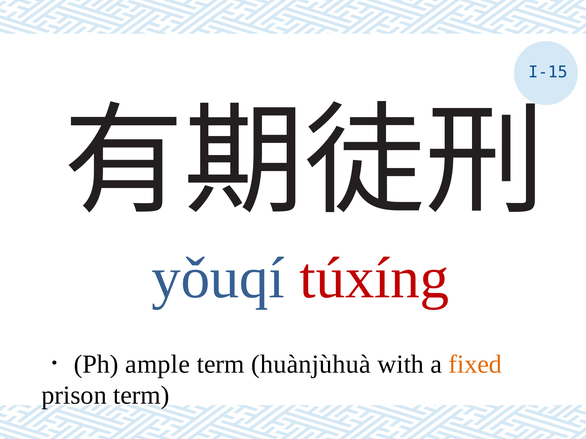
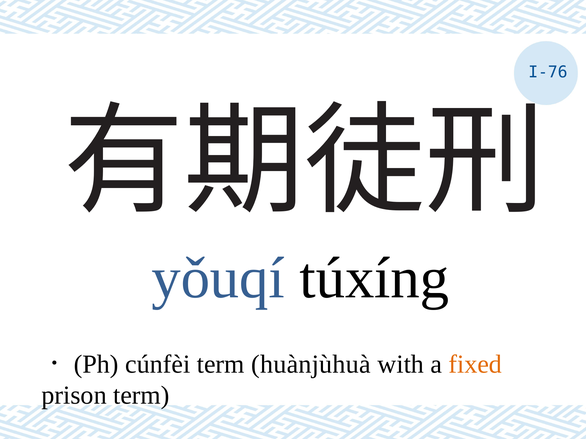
I-15: I-15 -> I-76
túxíng colour: red -> black
ample: ample -> cúnfèi
